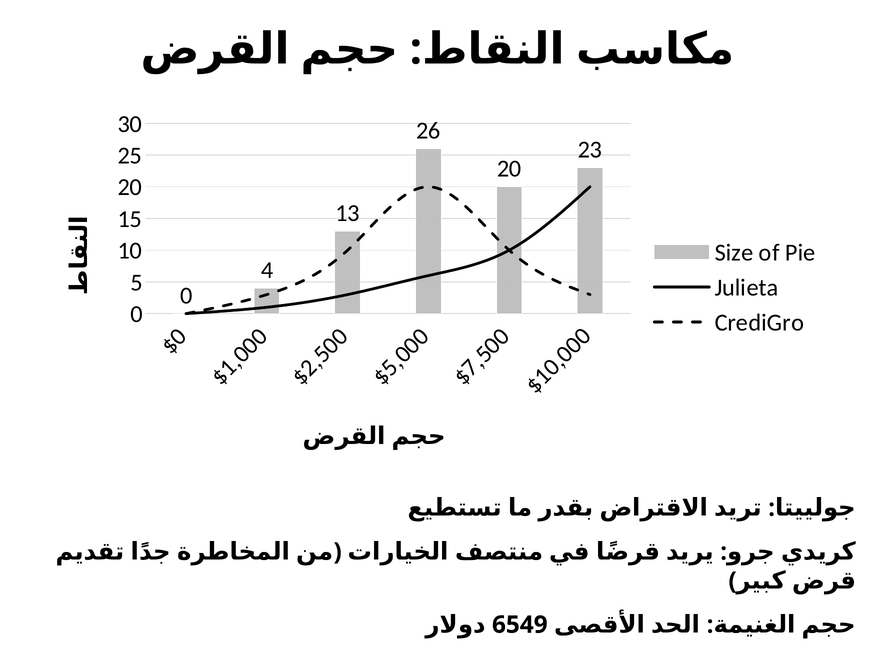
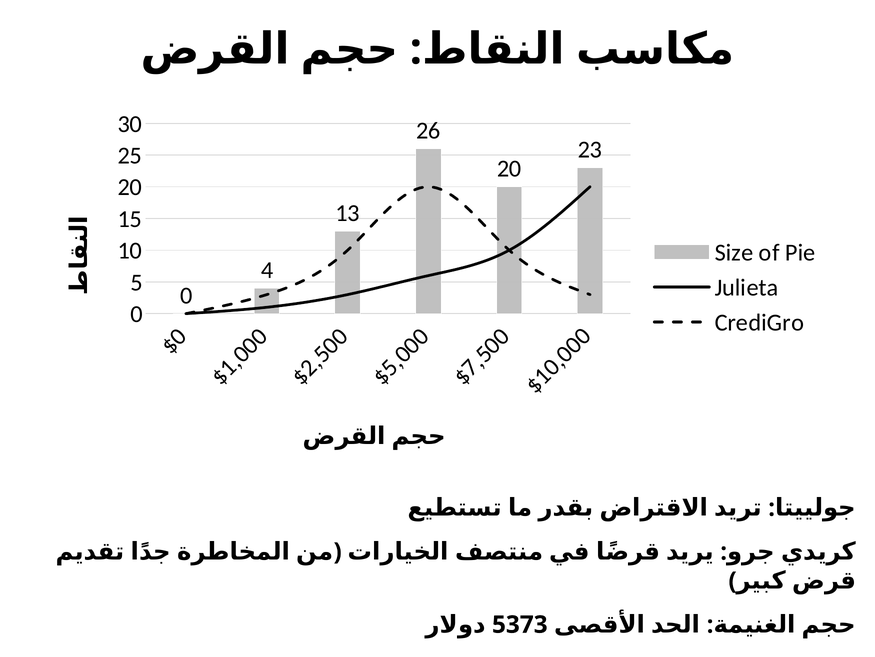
6549: 6549 -> 5373
